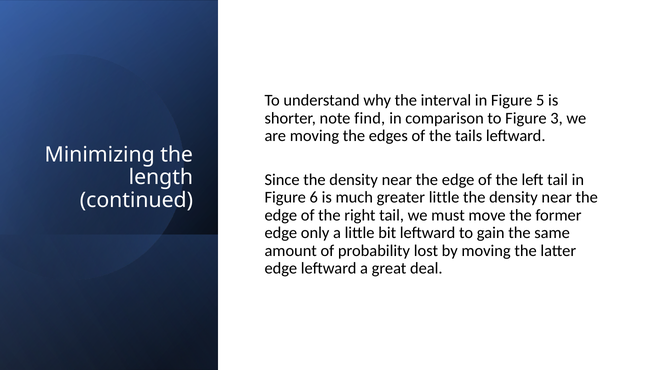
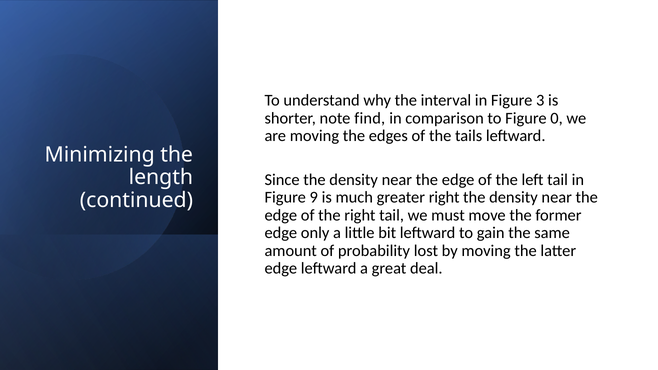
5: 5 -> 3
3: 3 -> 0
6: 6 -> 9
greater little: little -> right
